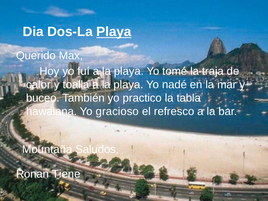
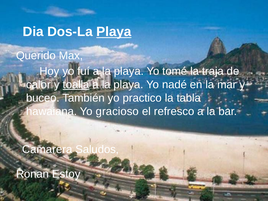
toalla underline: none -> present
Mountaña: Mountaña -> Camarera
Tiene: Tiene -> Estoy
